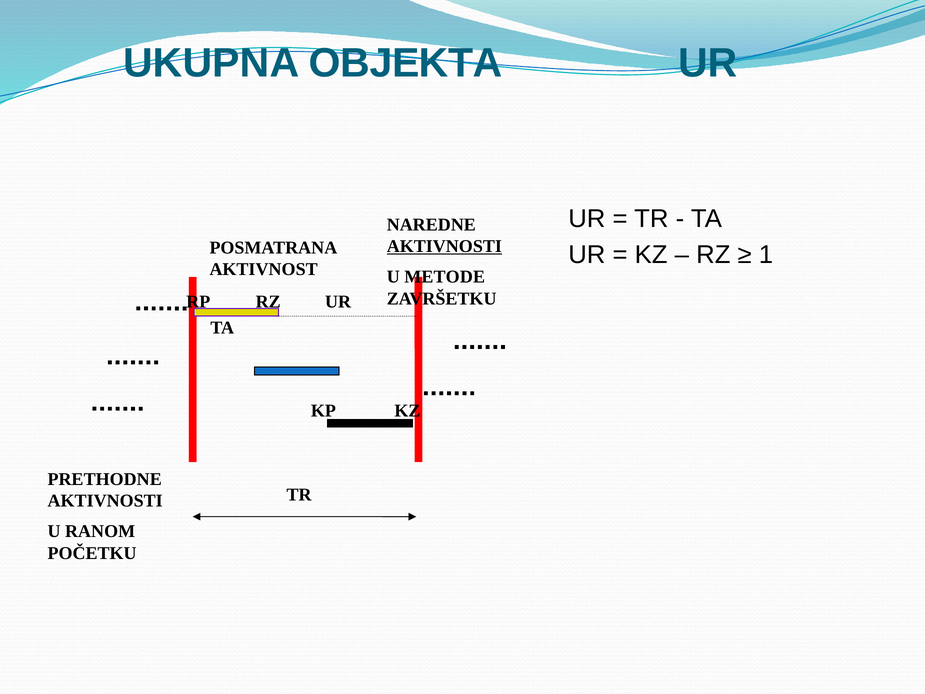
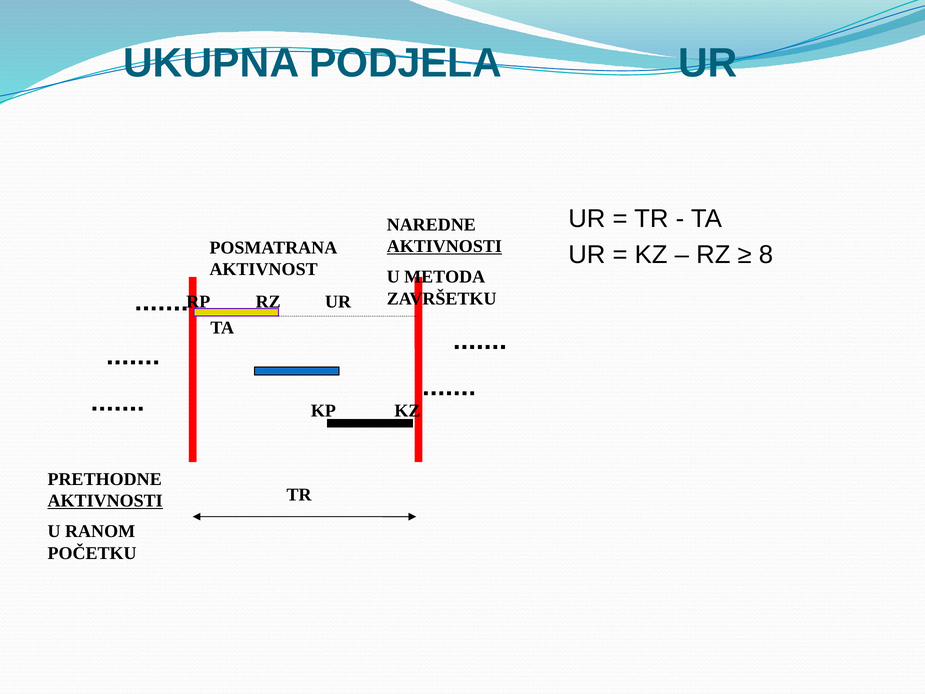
OBJEKTA: OBJEKTA -> PODJELA
1: 1 -> 8
METODE: METODE -> METODA
AKTIVNOSTI at (105, 501) underline: none -> present
